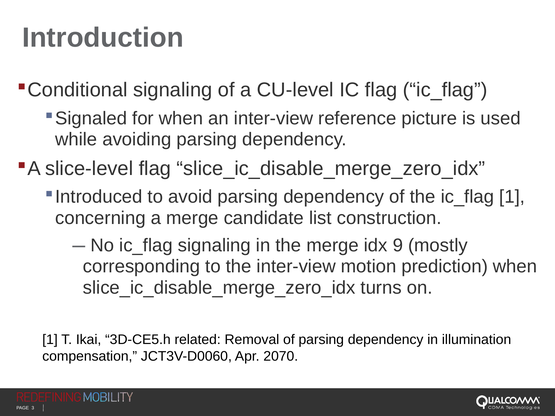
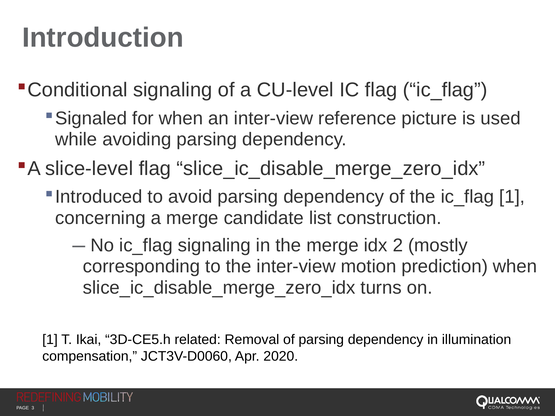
9: 9 -> 2
2070: 2070 -> 2020
